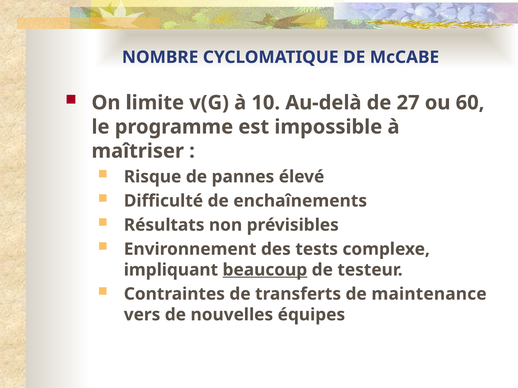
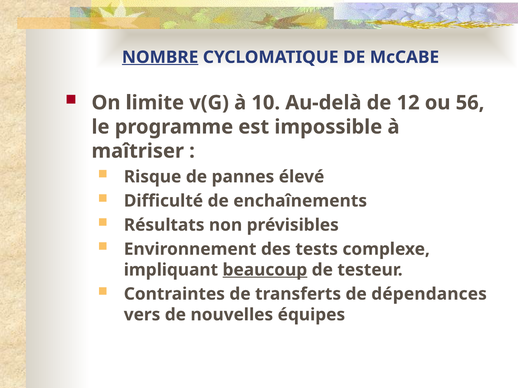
NOMBRE underline: none -> present
27: 27 -> 12
60: 60 -> 56
maintenance: maintenance -> dépendances
